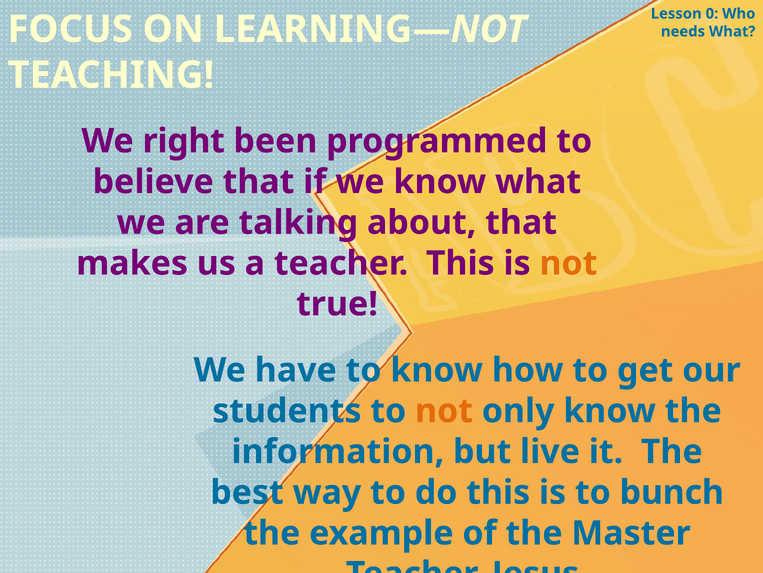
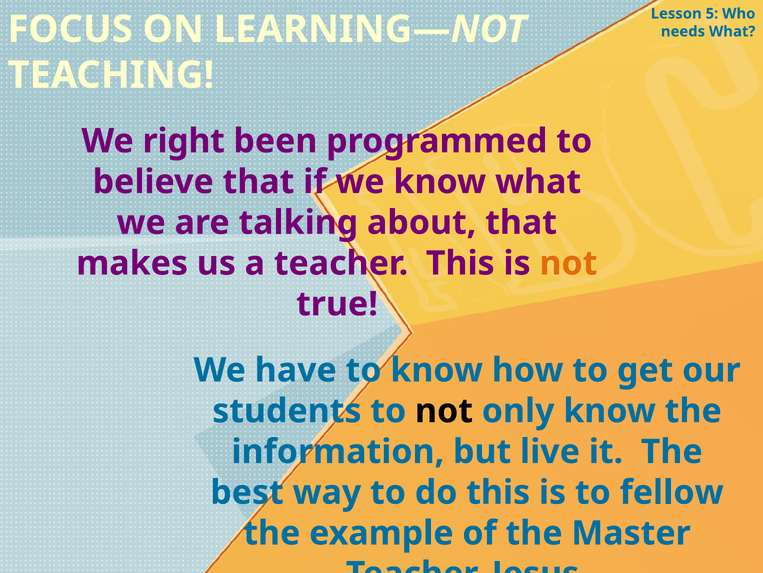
0: 0 -> 5
not at (444, 411) colour: orange -> black
bunch: bunch -> fellow
